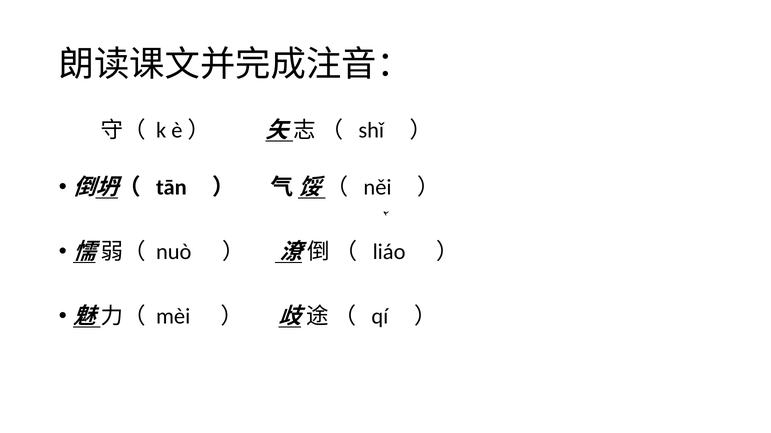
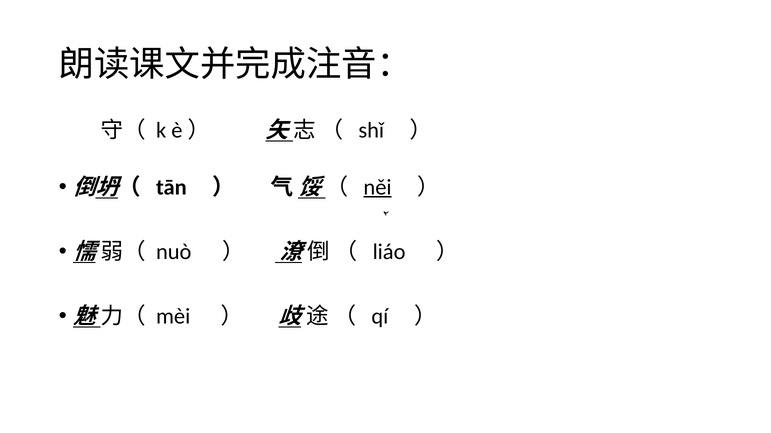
něi underline: none -> present
